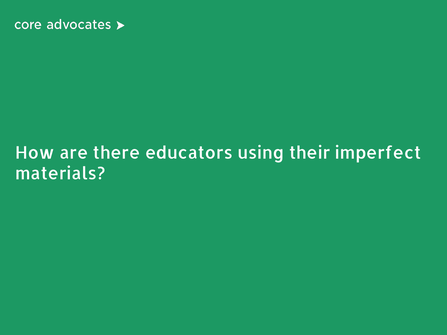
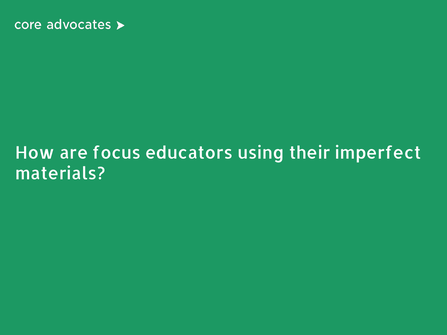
there: there -> focus
